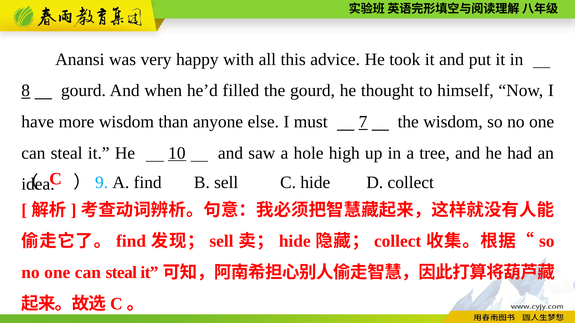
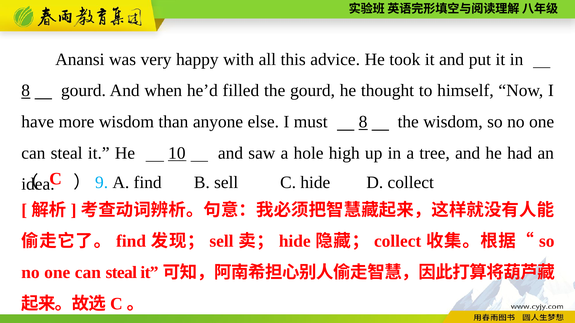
must 7: 7 -> 8
